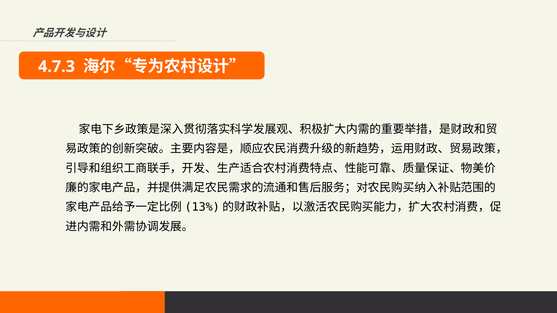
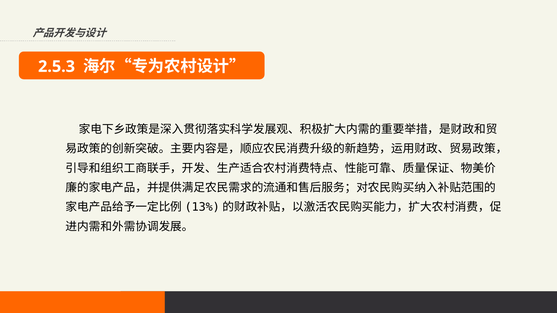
4.7.3: 4.7.3 -> 2.5.3
